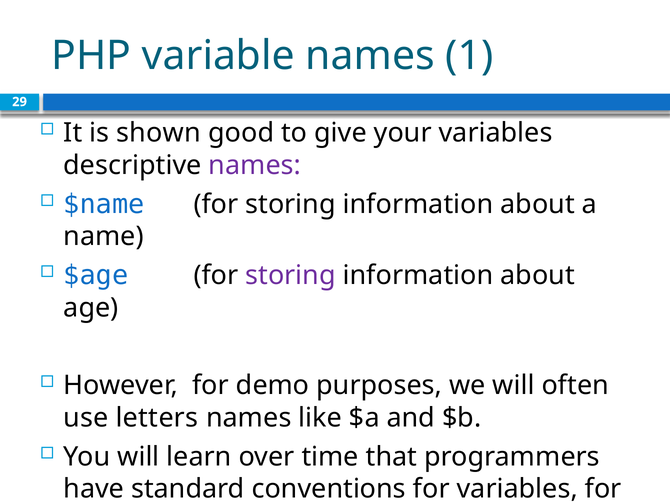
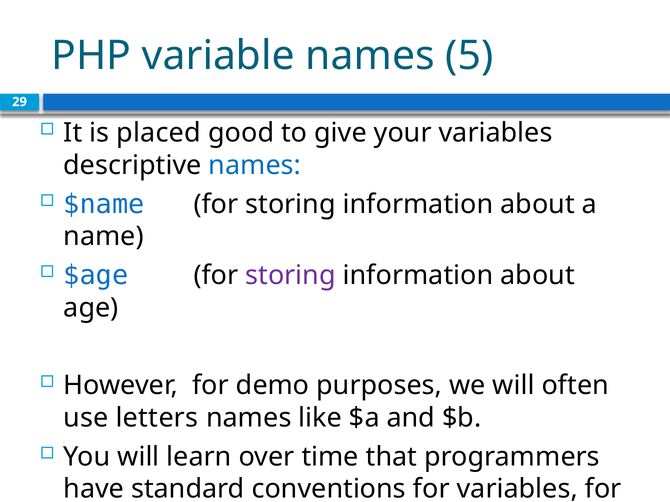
1: 1 -> 5
shown: shown -> placed
names at (255, 165) colour: purple -> blue
